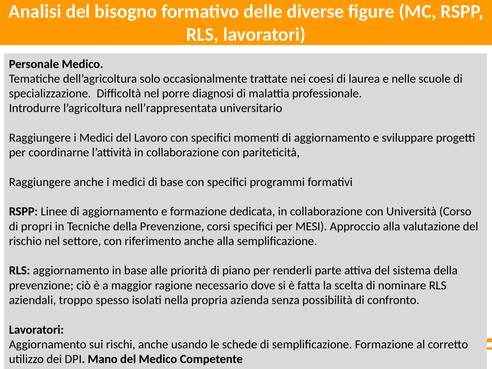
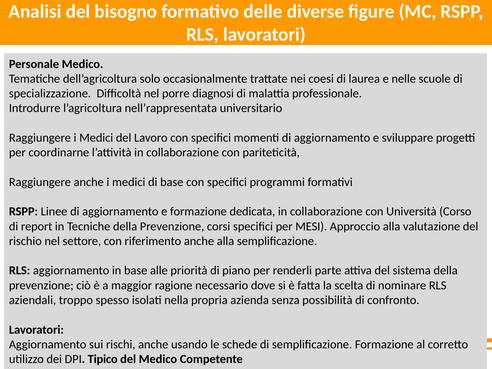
propri: propri -> report
Mano: Mano -> Tipico
